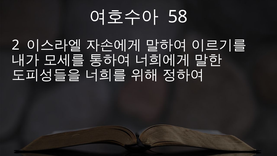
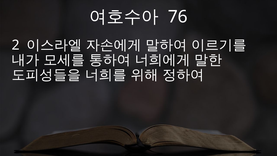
58: 58 -> 76
